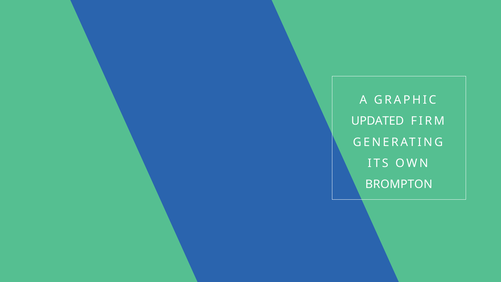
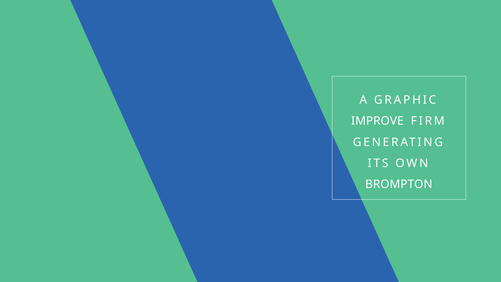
UPDATED: UPDATED -> IMPROVE
